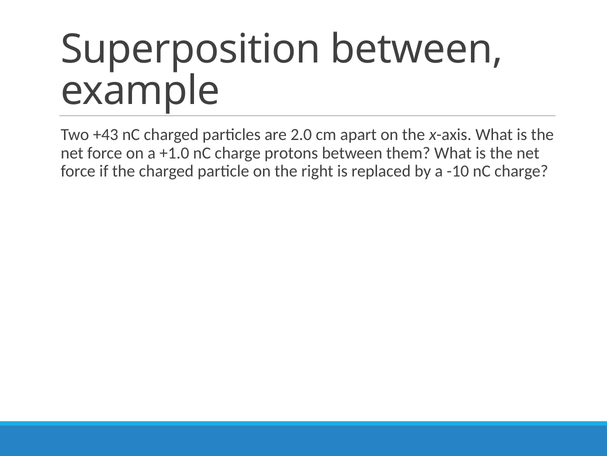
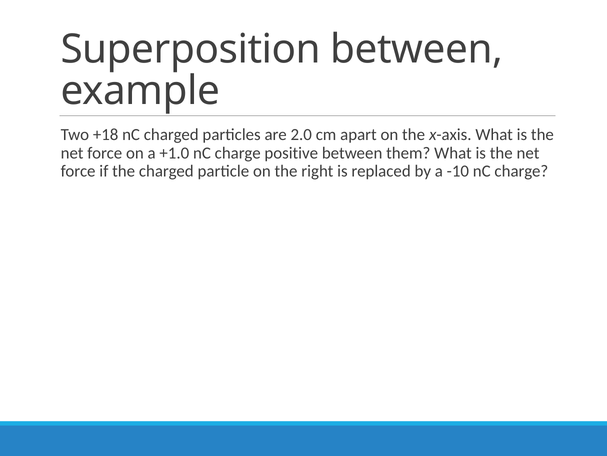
+43: +43 -> +18
protons: protons -> positive
